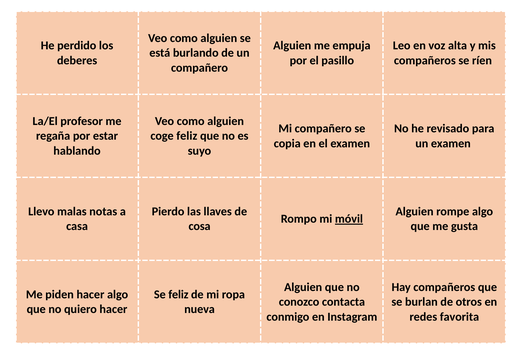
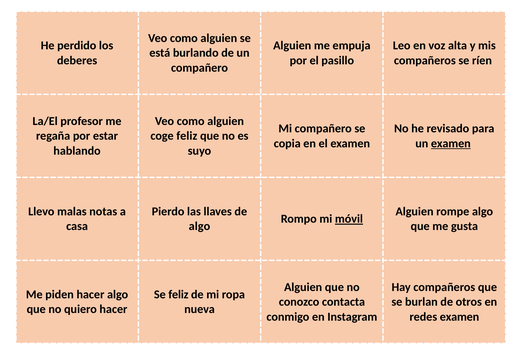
examen at (451, 143) underline: none -> present
cosa at (200, 226): cosa -> algo
redes favorita: favorita -> examen
